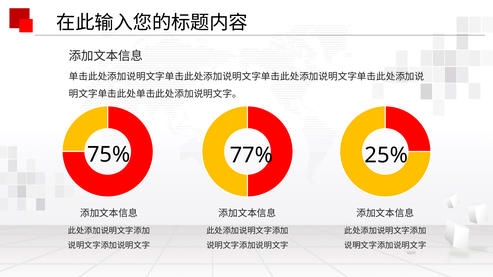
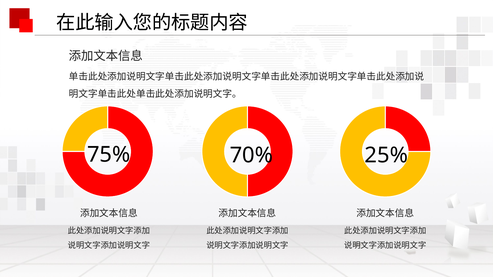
77%: 77% -> 70%
